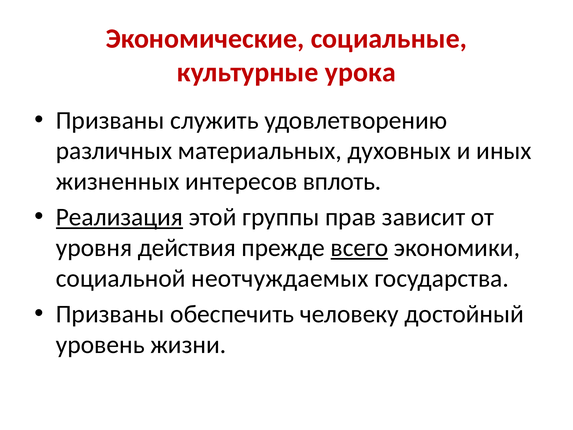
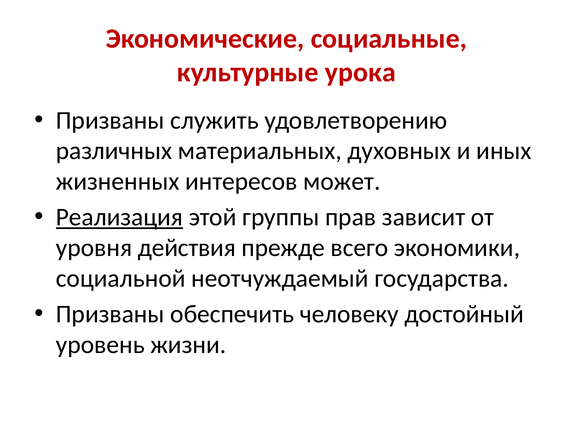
вплоть: вплоть -> может
всего underline: present -> none
неотчуждаемых: неотчуждаемых -> неотчуждаемый
